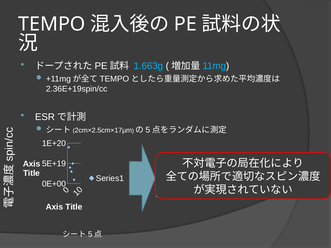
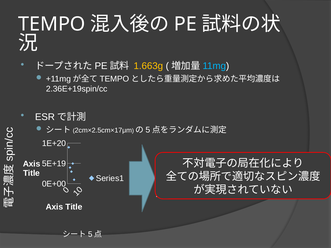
1.663g colour: light blue -> yellow
